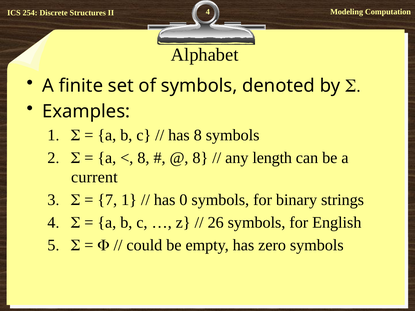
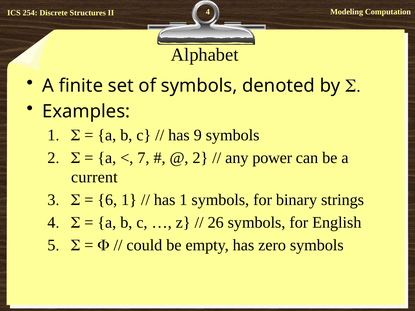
has 8: 8 -> 9
8 at (143, 158): 8 -> 7
8 at (200, 158): 8 -> 2
length: length -> power
7: 7 -> 6
has 0: 0 -> 1
